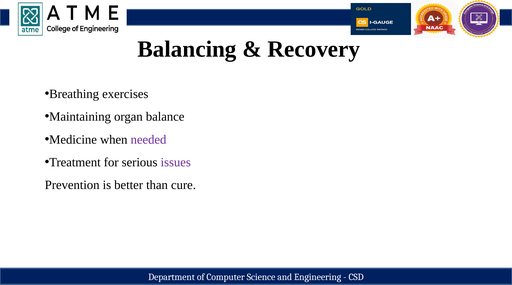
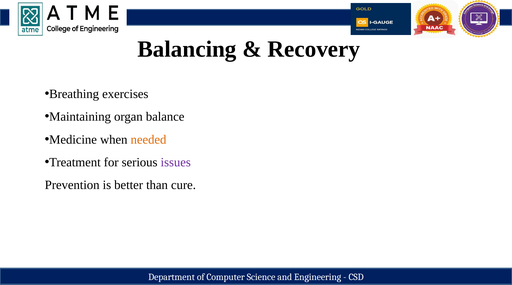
needed colour: purple -> orange
